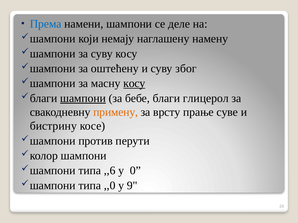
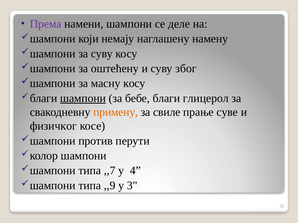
Према colour: blue -> purple
косу at (134, 84) underline: present -> none
врсту: врсту -> свиле
бистрину: бистрину -> физичког
,,6: ,,6 -> ,,7
0: 0 -> 4
,,0: ,,0 -> ,,9
9: 9 -> 3
